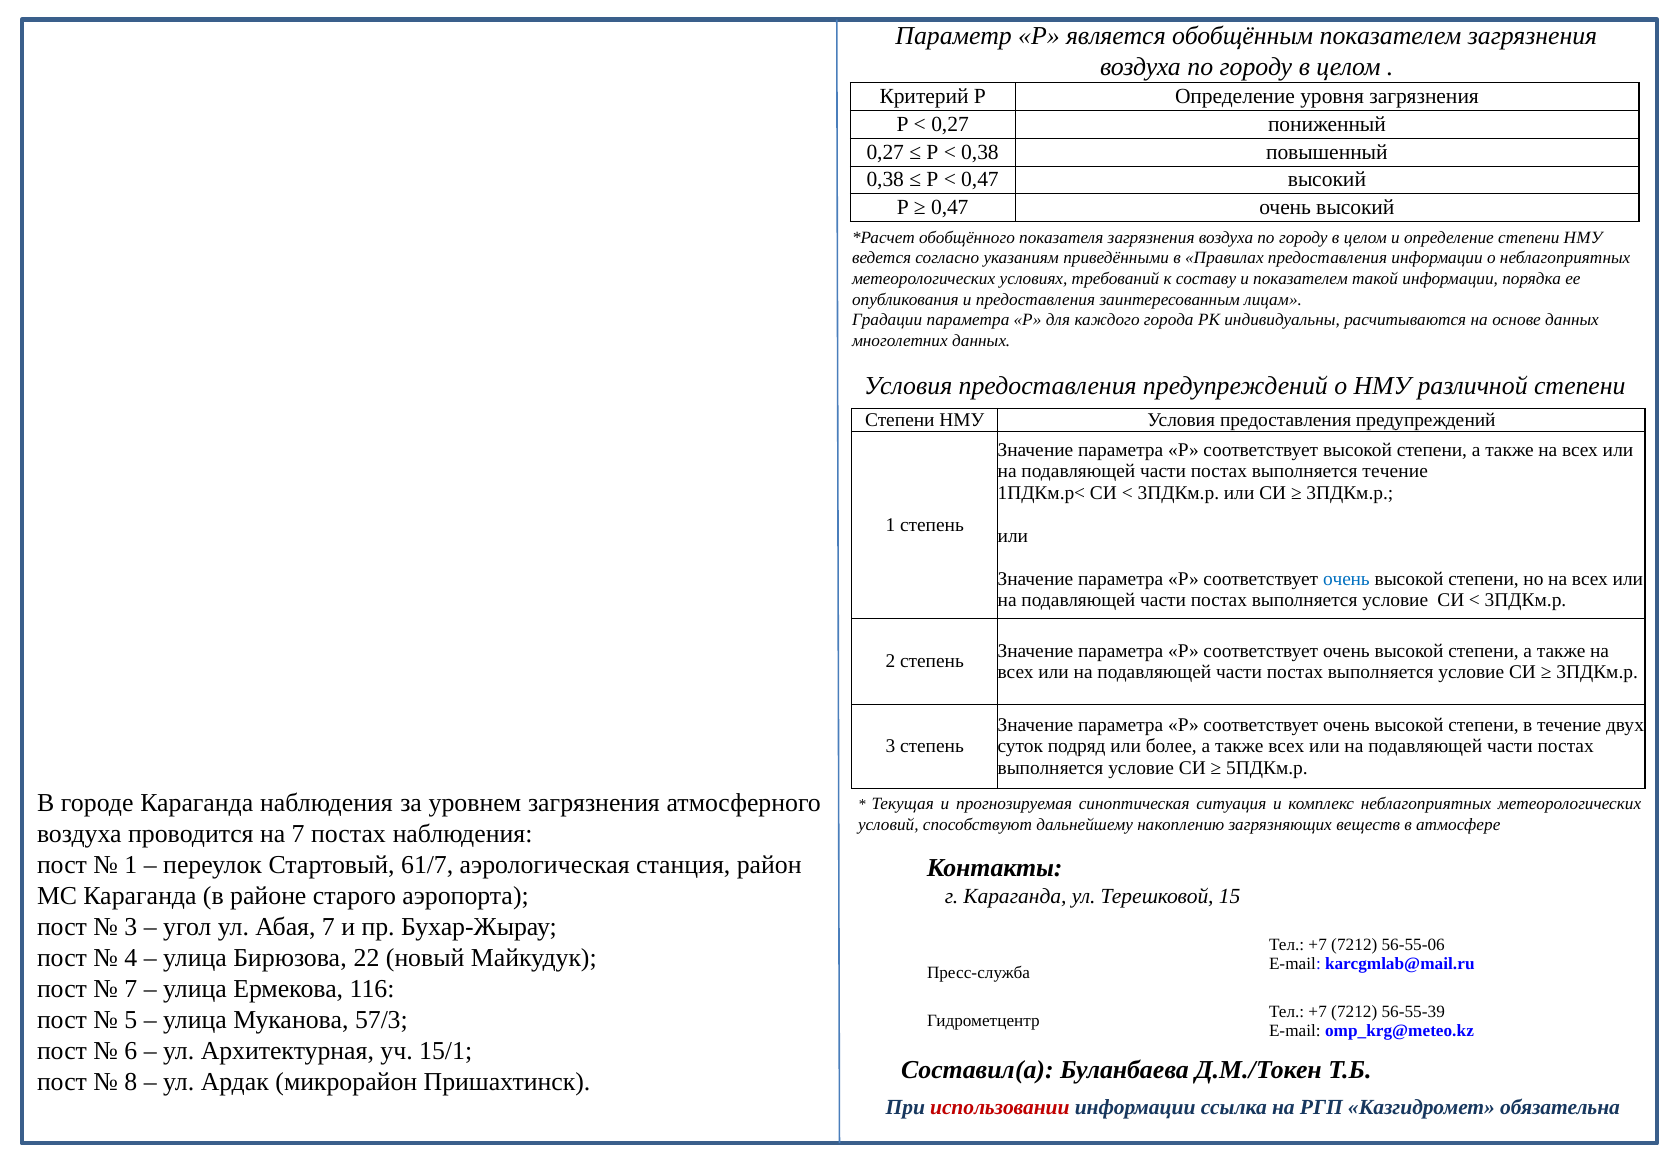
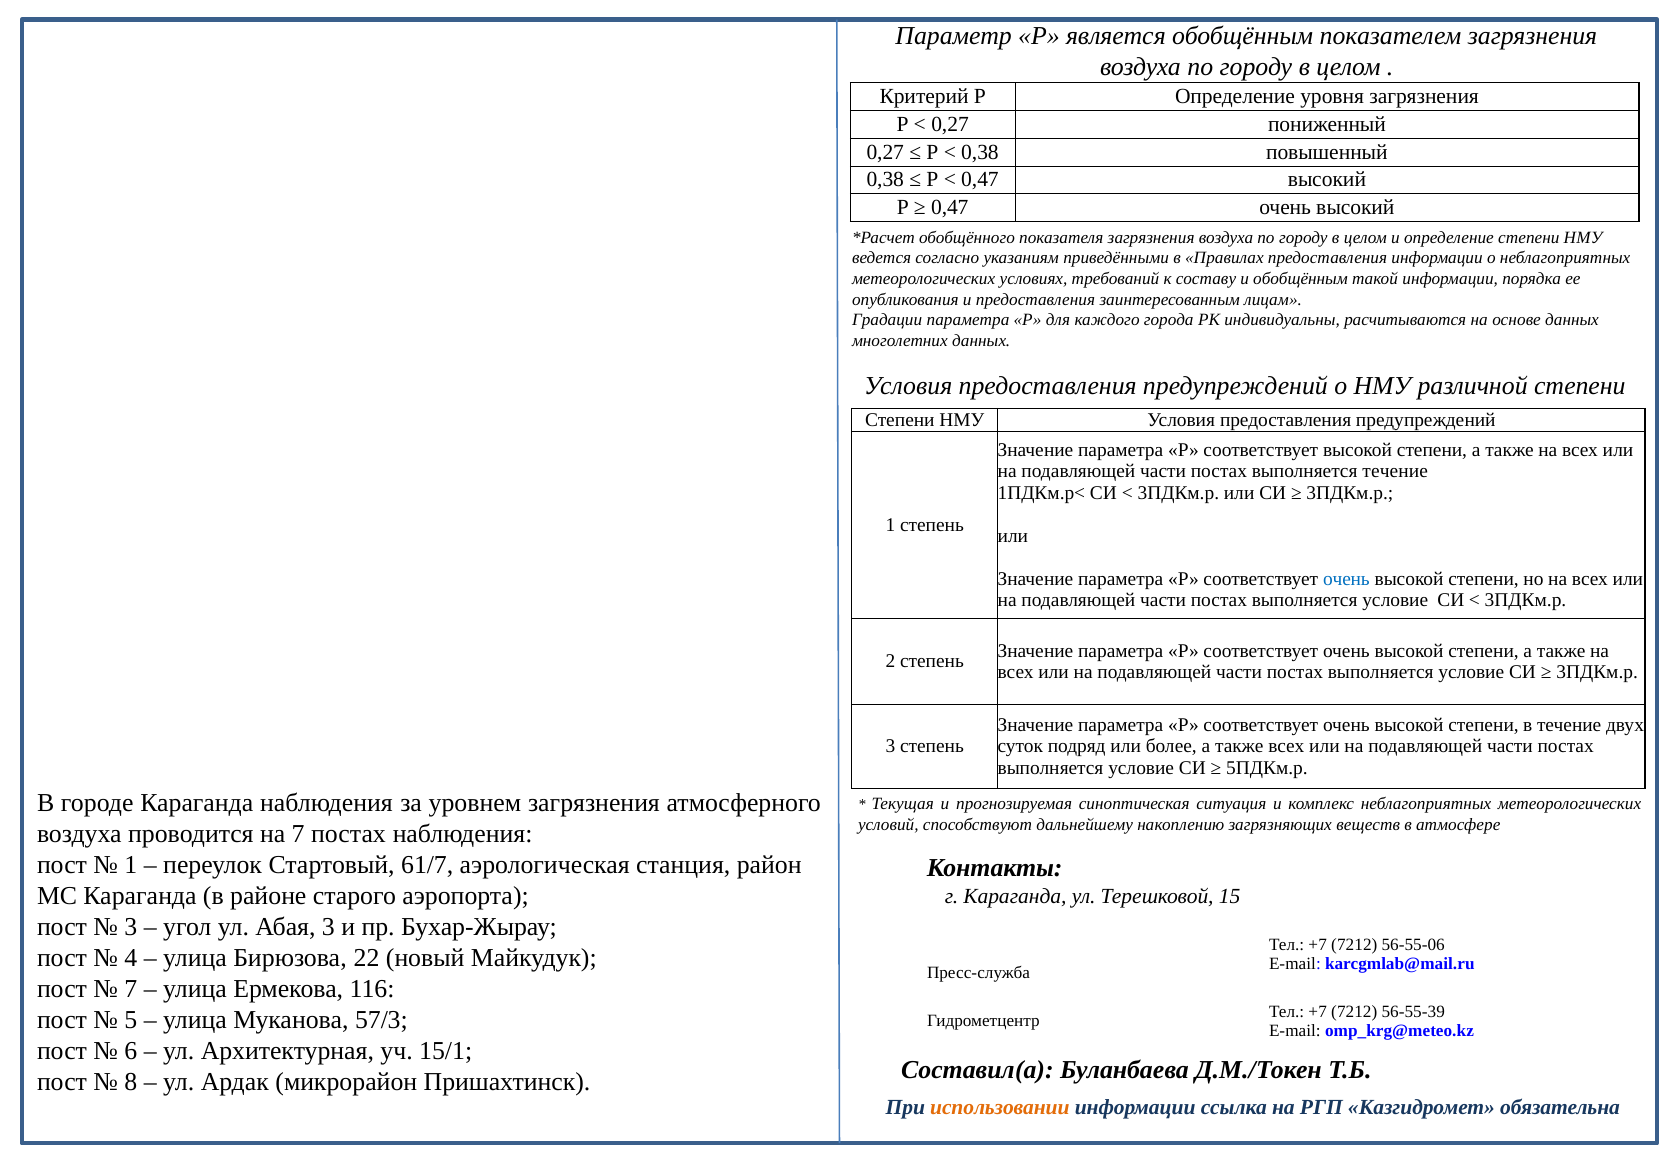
и показателем: показателем -> обобщённым
Абая 7: 7 -> 3
использовании colour: red -> orange
